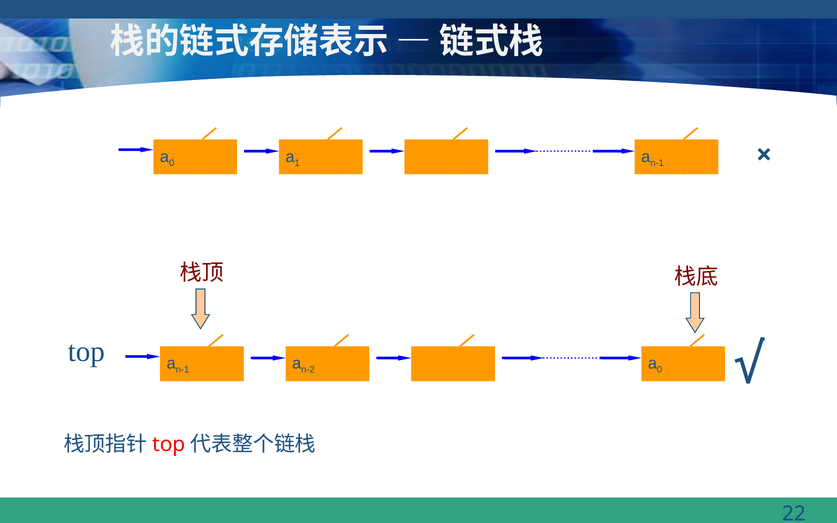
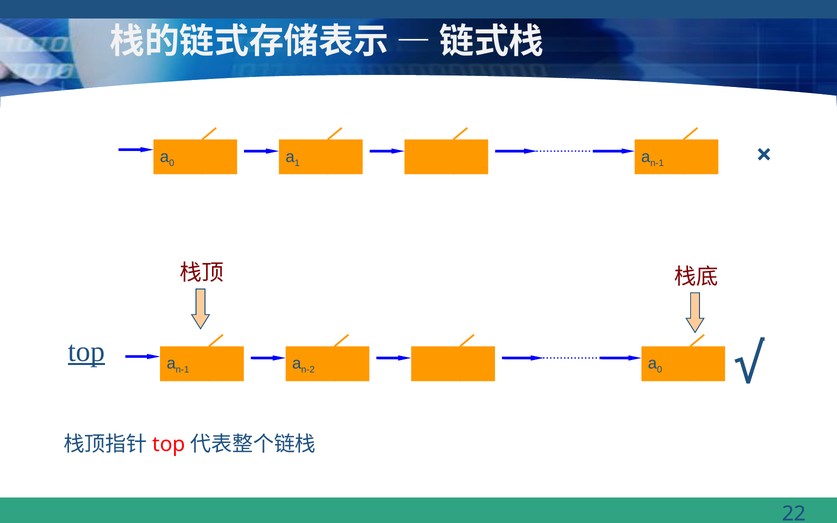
top underline: none -> present
